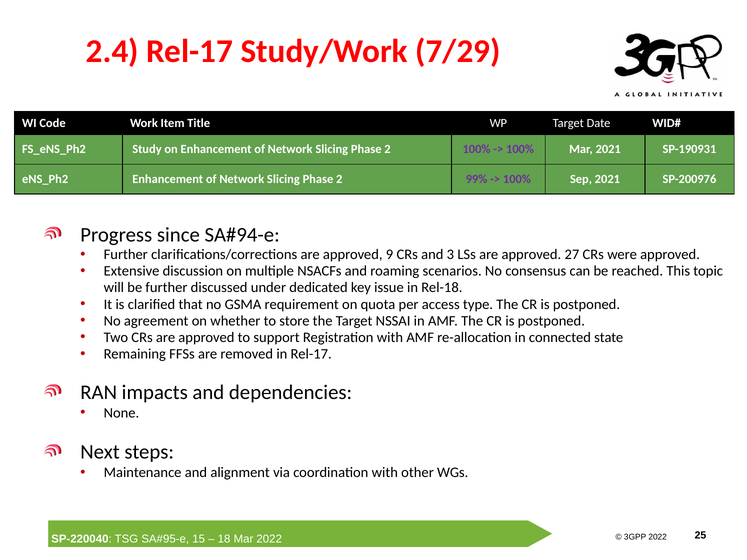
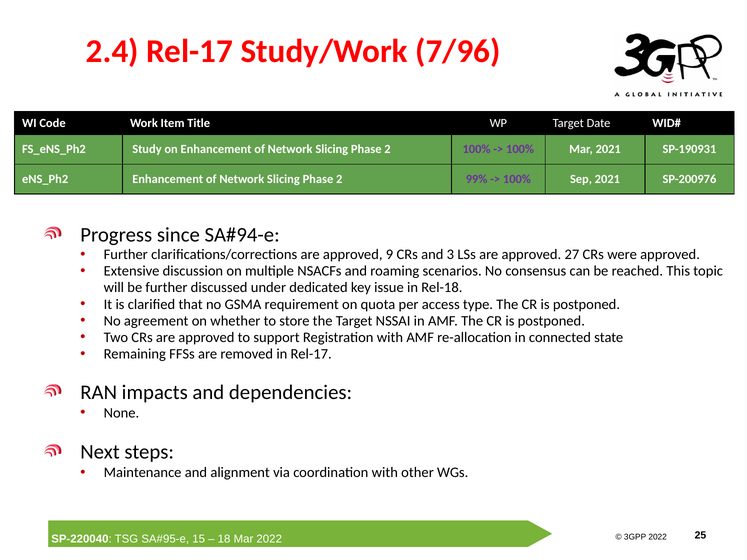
7/29: 7/29 -> 7/96
